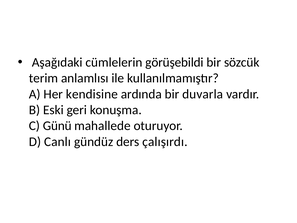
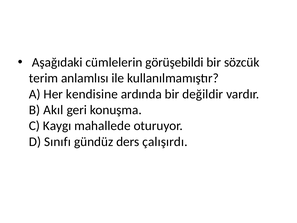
duvarla: duvarla -> değildir
Eski: Eski -> Akıl
Günü: Günü -> Kaygı
Canlı: Canlı -> Sınıfı
